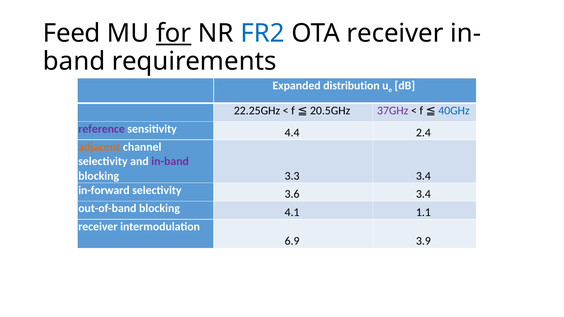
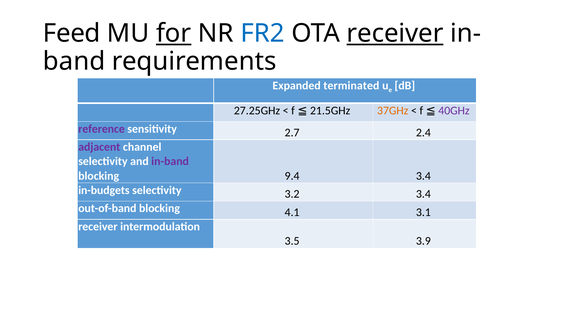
receiver at (395, 33) underline: none -> present
distribution: distribution -> terminated
37GHz colour: purple -> orange
40GHz colour: blue -> purple
22.25GHz: 22.25GHz -> 27.25GHz
20.5GHz: 20.5GHz -> 21.5GHz
4.4: 4.4 -> 2.7
adjacent colour: orange -> purple
3.3: 3.3 -> 9.4
in-forward: in-forward -> in-budgets
3.6: 3.6 -> 3.2
1.1: 1.1 -> 3.1
6.9: 6.9 -> 3.5
